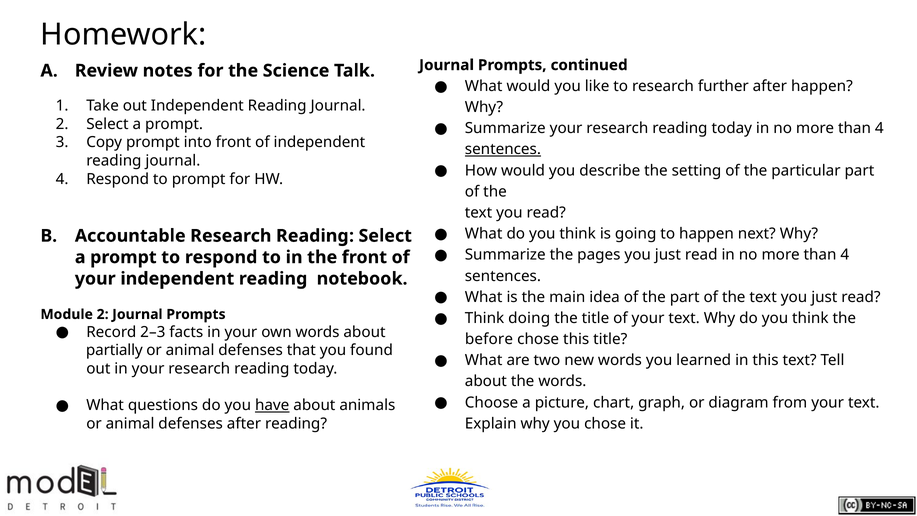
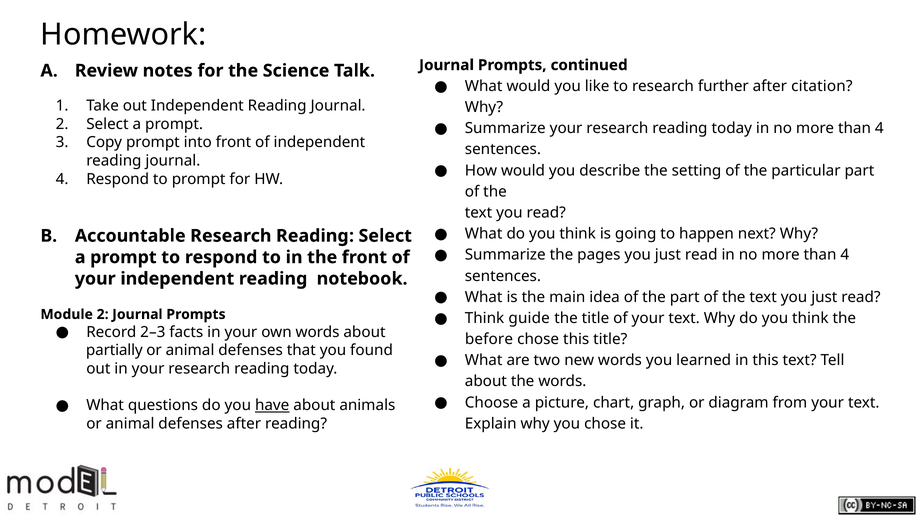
after happen: happen -> citation
sentences at (503, 149) underline: present -> none
doing: doing -> guide
